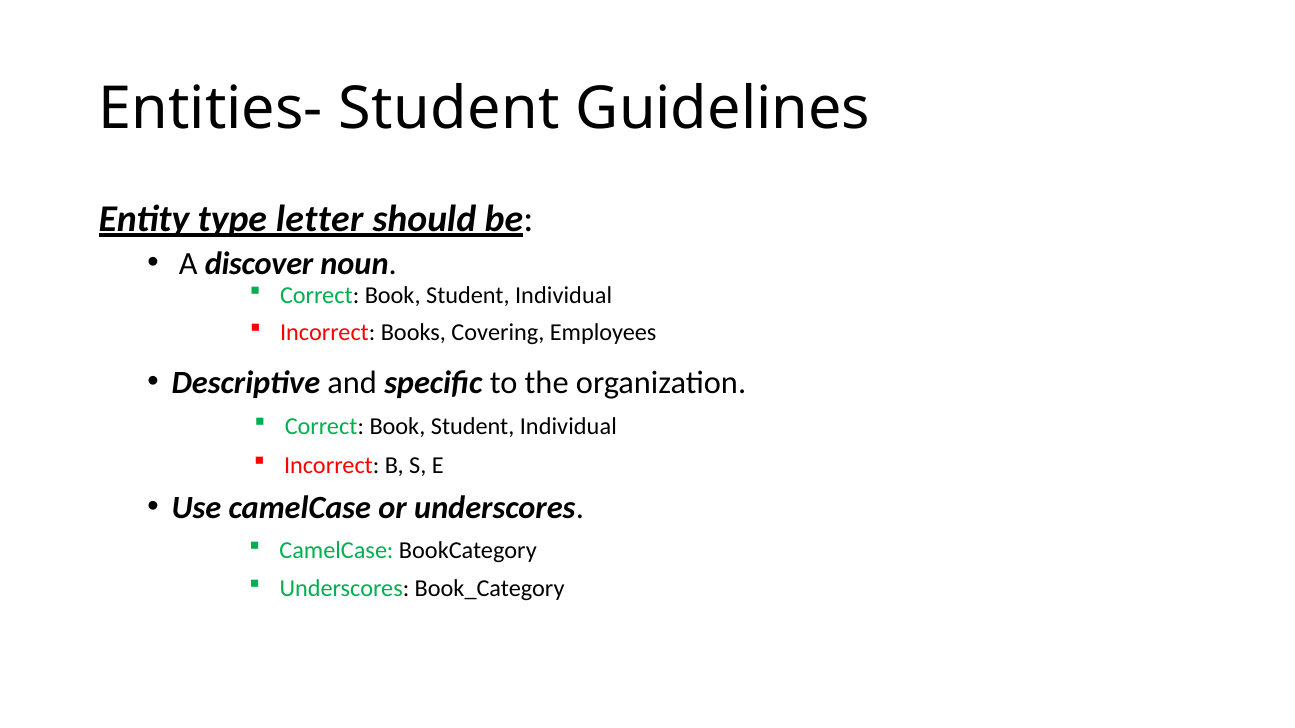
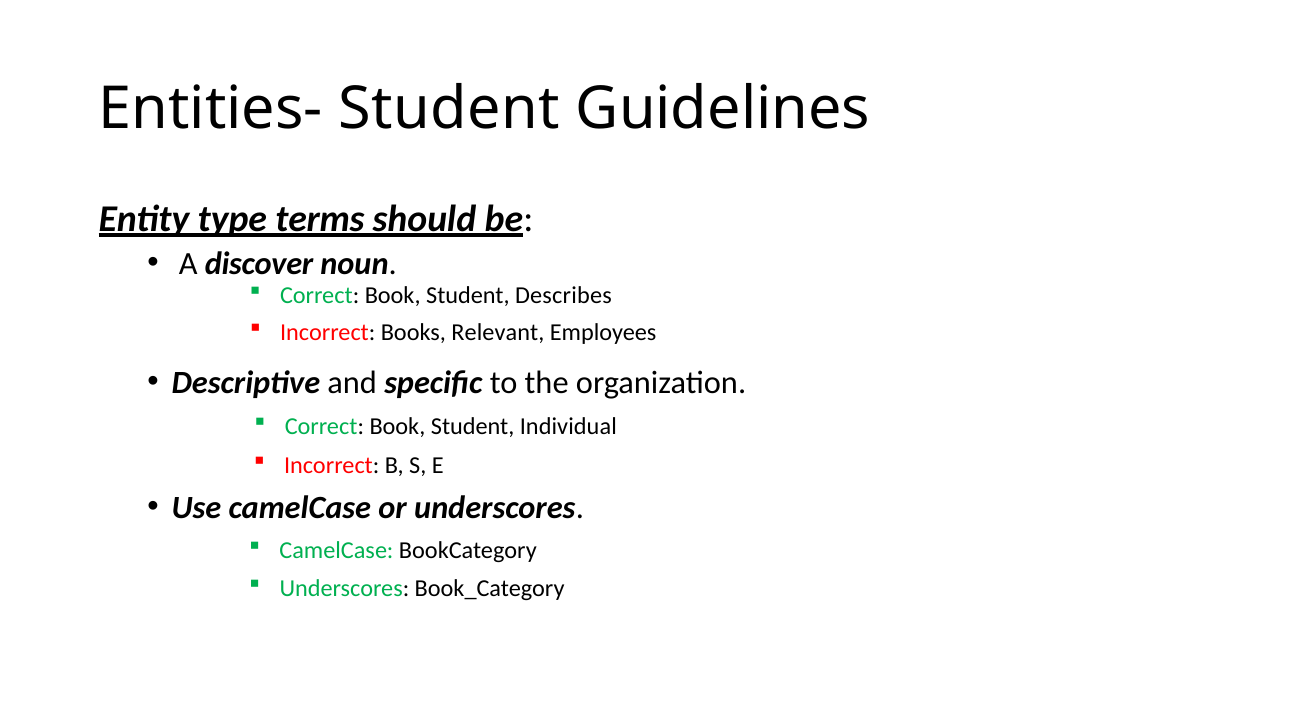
letter: letter -> terms
Individual at (564, 296): Individual -> Describes
Covering: Covering -> Relevant
